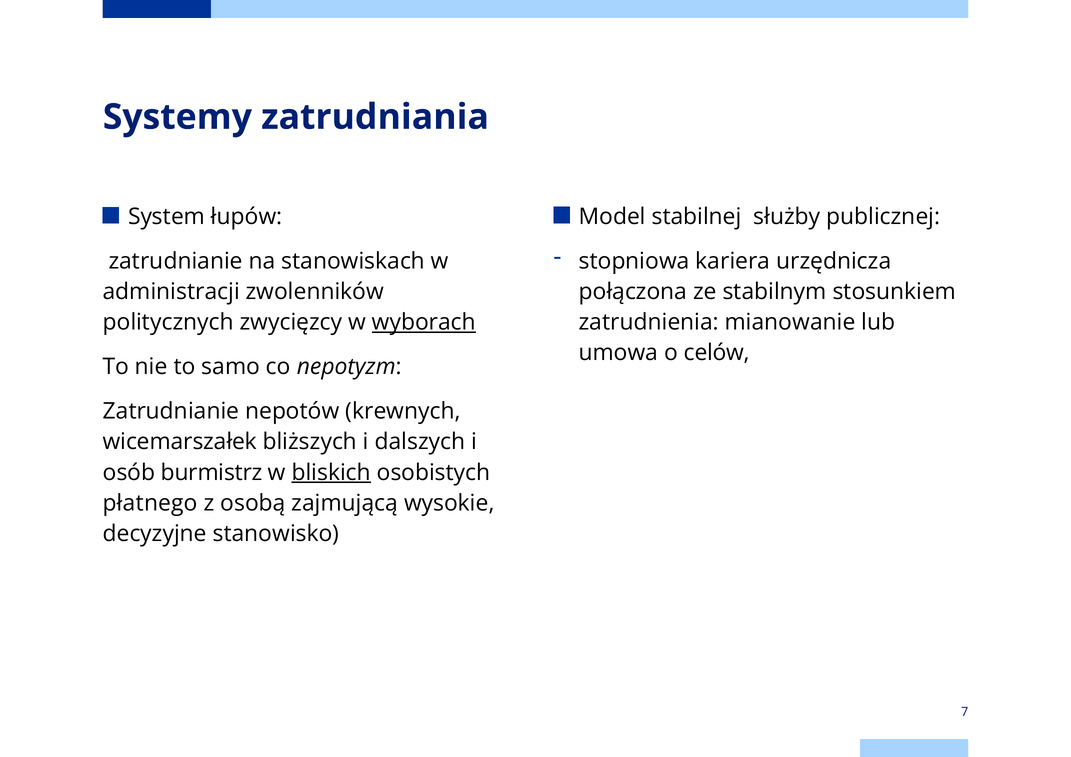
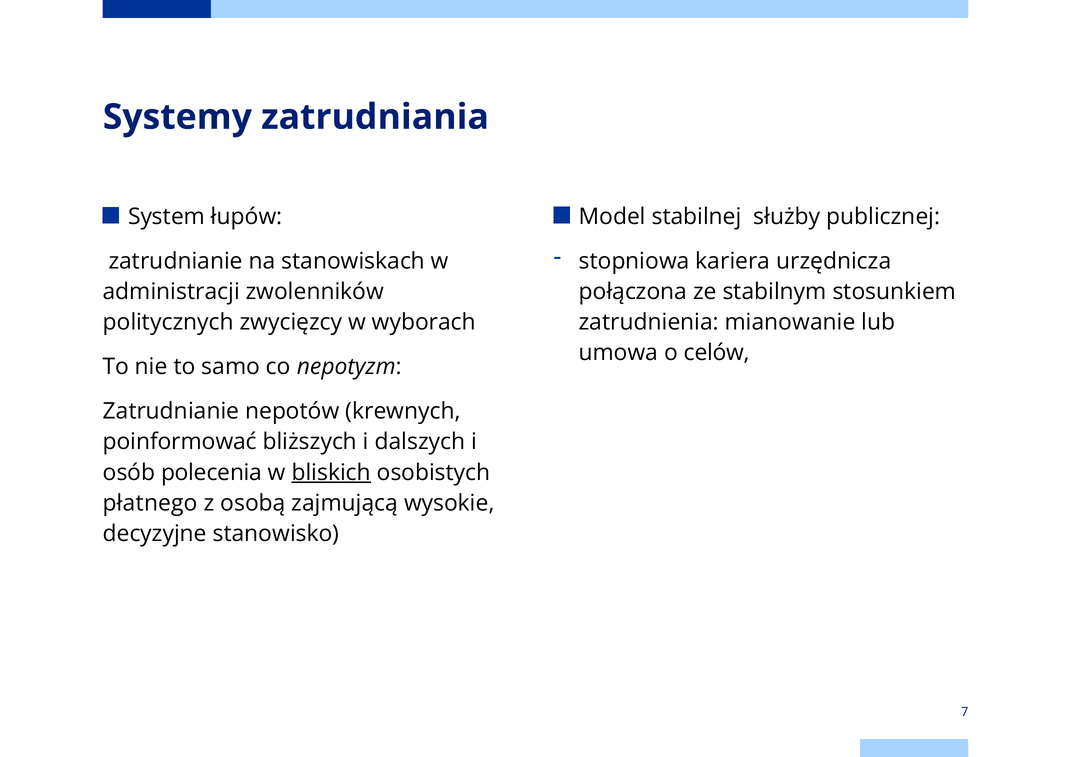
wyborach underline: present -> none
wicemarszałek: wicemarszałek -> poinformować
burmistrz: burmistrz -> polecenia
